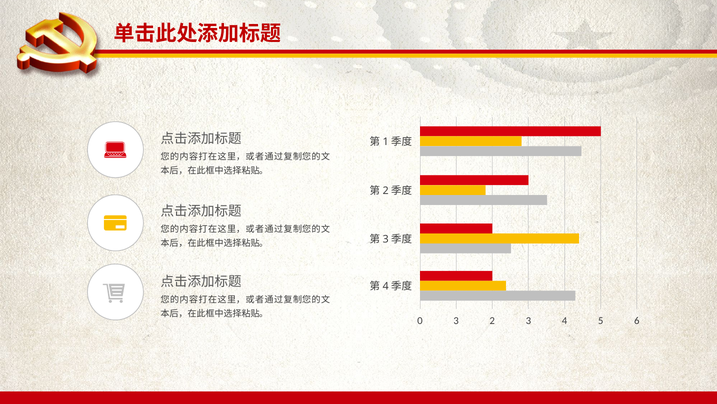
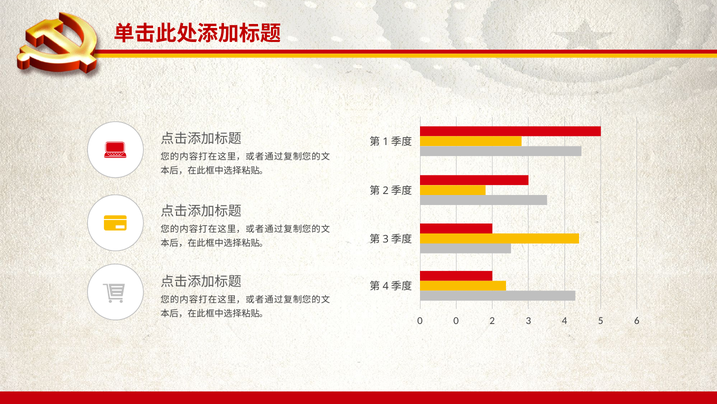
0 3: 3 -> 0
